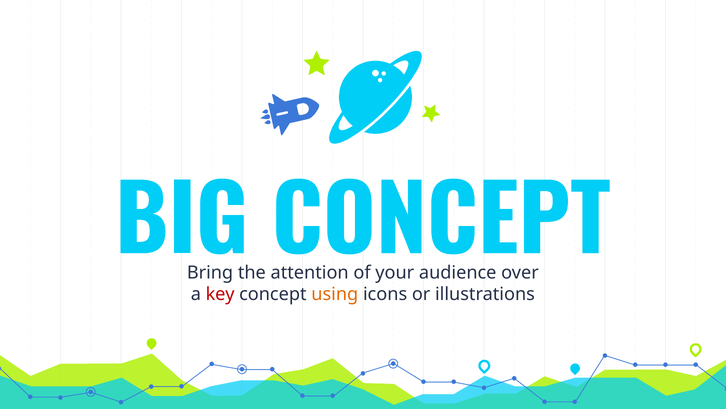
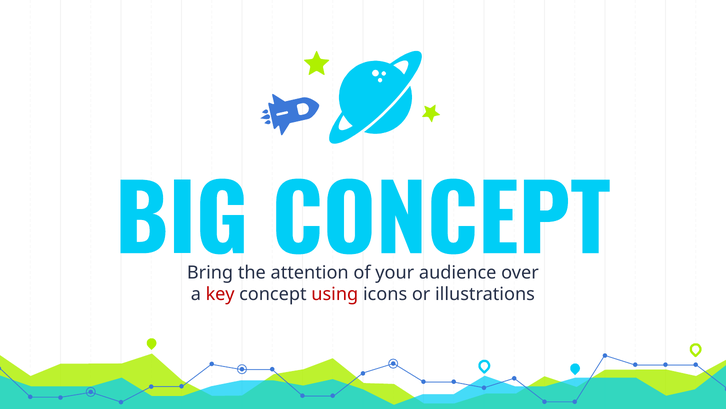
using colour: orange -> red
